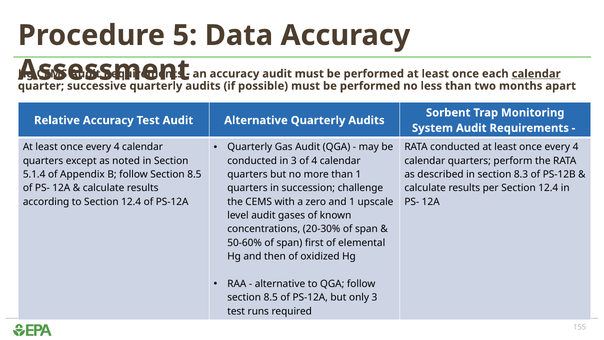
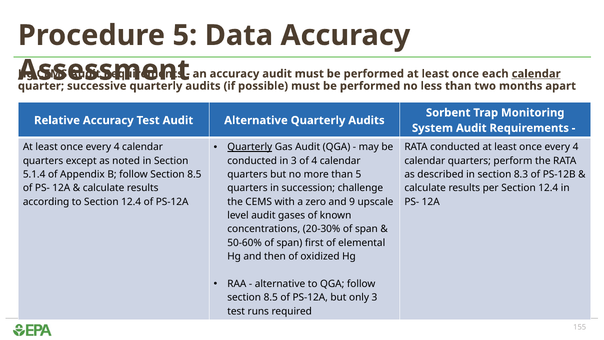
Quarterly at (250, 147) underline: none -> present
than 1: 1 -> 5
and 1: 1 -> 9
